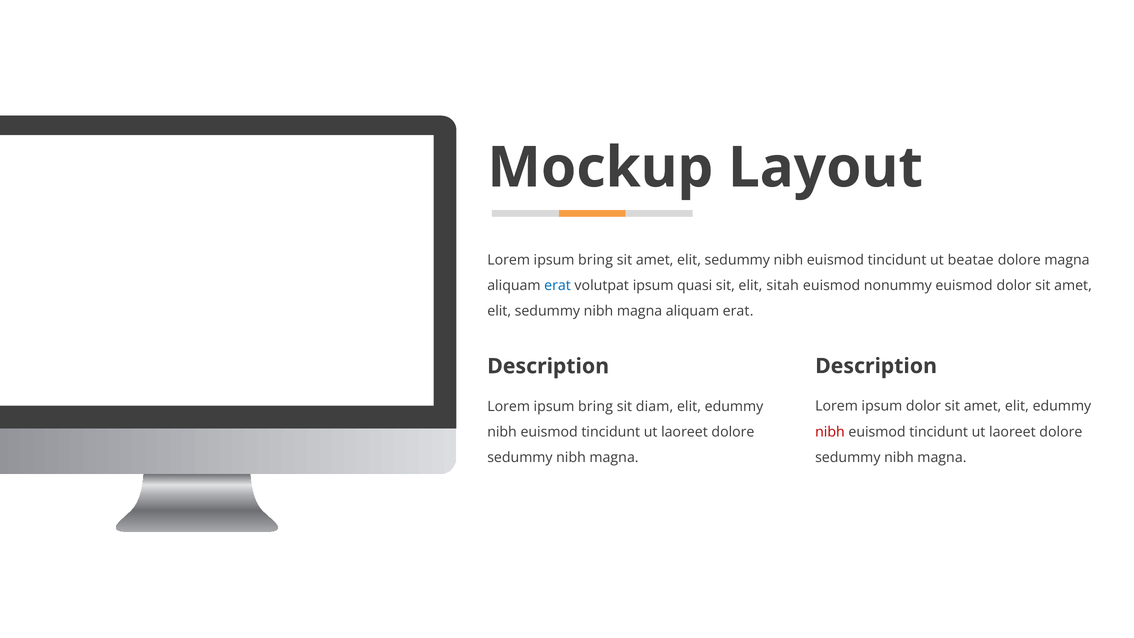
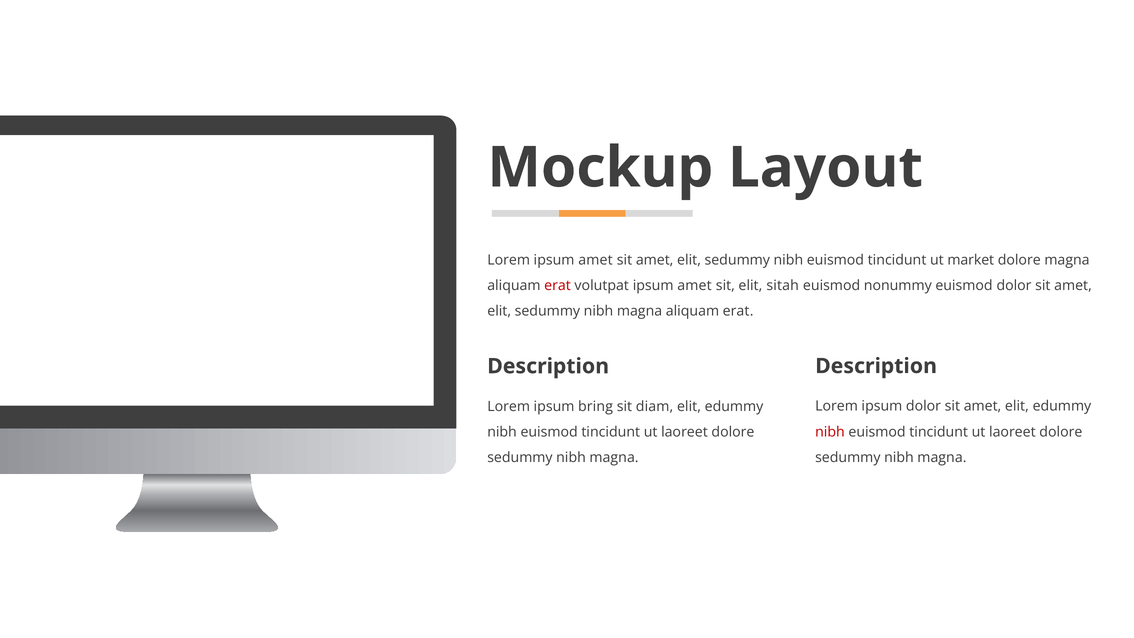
bring at (596, 260): bring -> amet
beatae: beatae -> market
erat at (558, 286) colour: blue -> red
volutpat ipsum quasi: quasi -> amet
